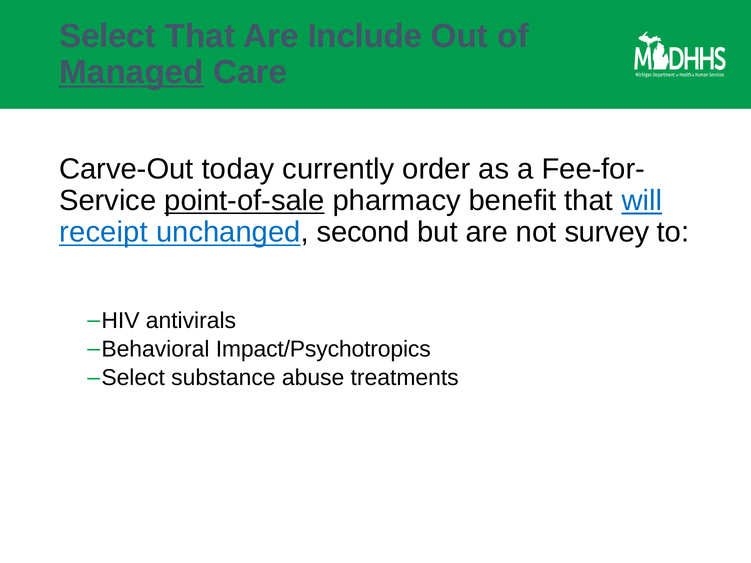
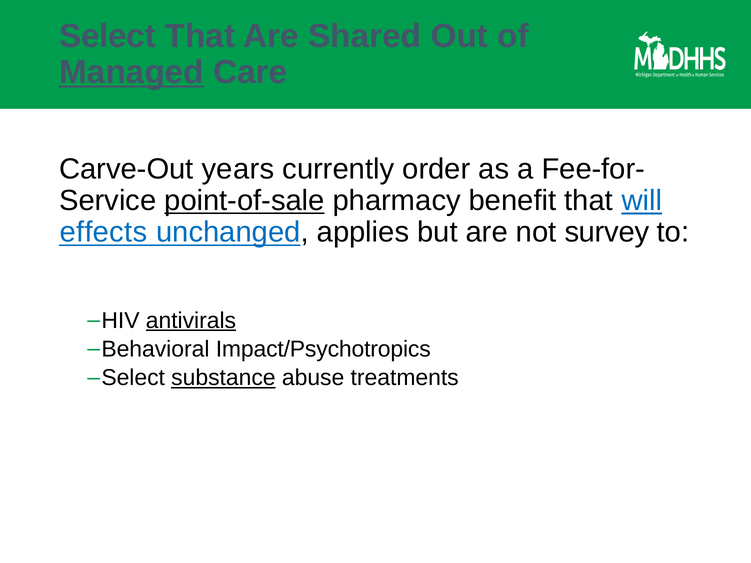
Include: Include -> Shared
today: today -> years
receipt: receipt -> effects
second: second -> applies
antivirals underline: none -> present
substance underline: none -> present
